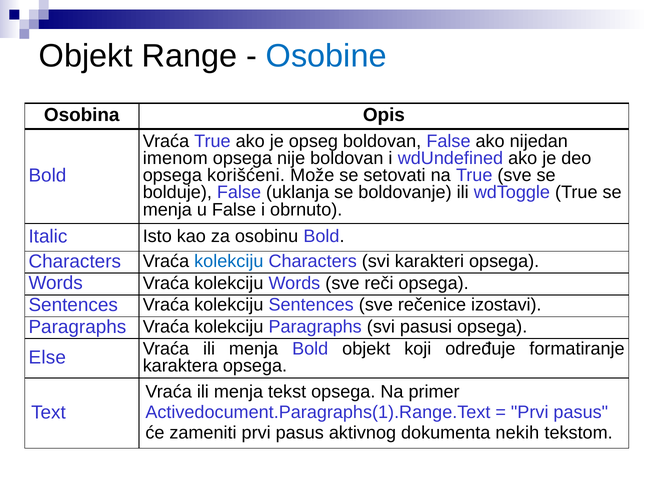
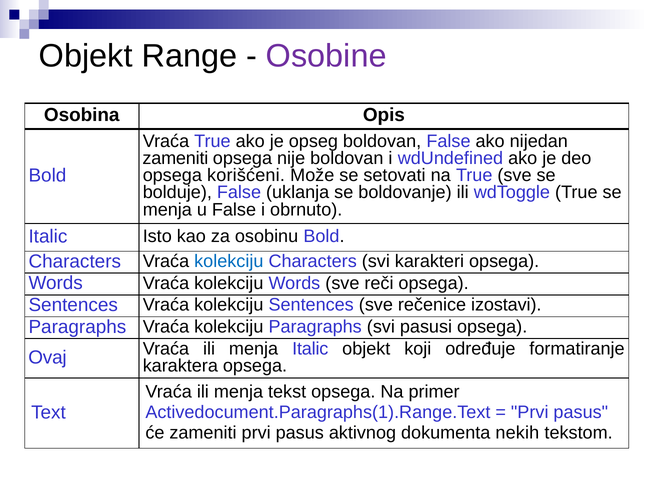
Osobine colour: blue -> purple
imenom at (175, 158): imenom -> zameniti
Else: Else -> Ovaj
menja Bold: Bold -> Italic
